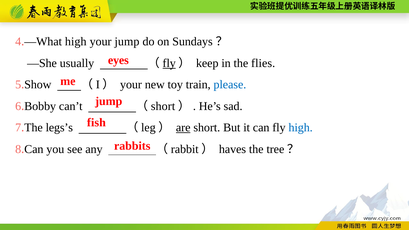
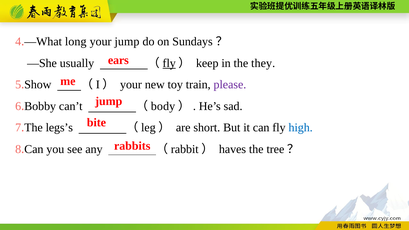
high at (76, 42): high -> long
eyes: eyes -> ears
flies: flies -> they
please colour: blue -> purple
short at (163, 106): short -> body
fish: fish -> bite
are underline: present -> none
